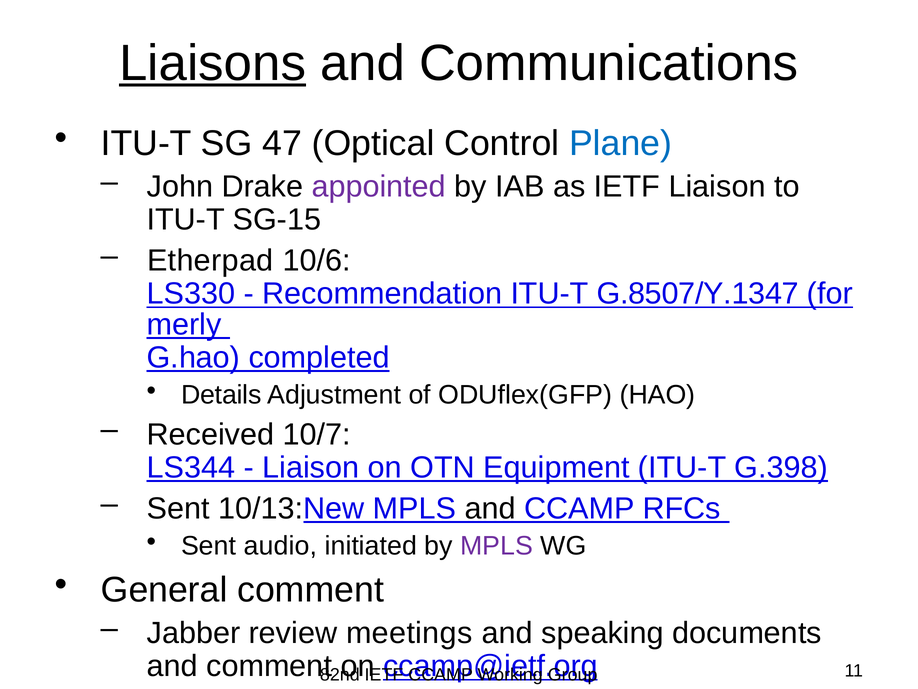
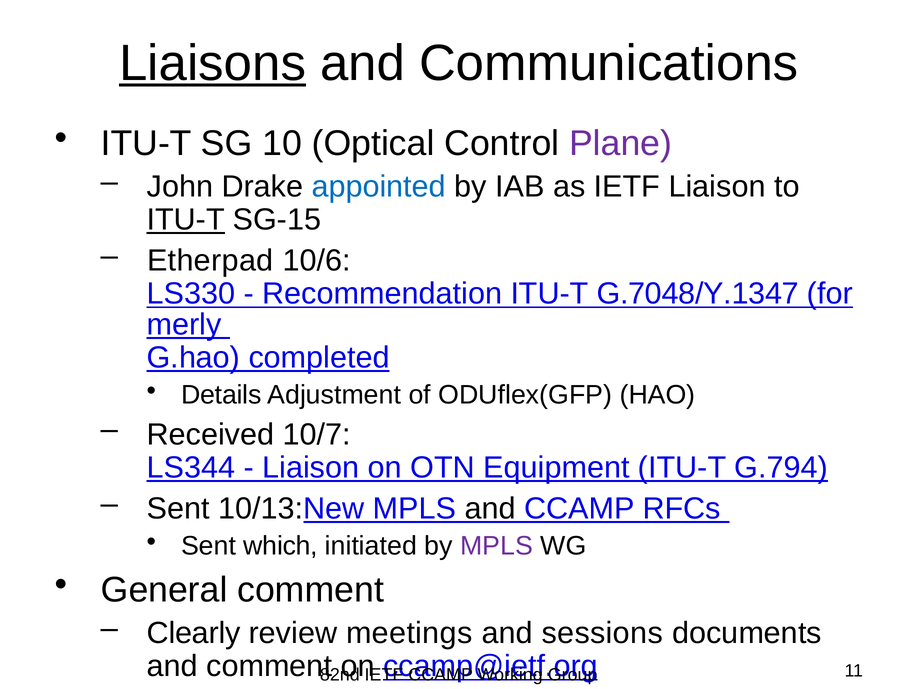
47: 47 -> 10
Plane colour: blue -> purple
appointed colour: purple -> blue
ITU-T at (186, 220) underline: none -> present
G.8507/Y.1347: G.8507/Y.1347 -> G.7048/Y.1347
G.398: G.398 -> G.794
audio: audio -> which
Jabber: Jabber -> Clearly
speaking: speaking -> sessions
